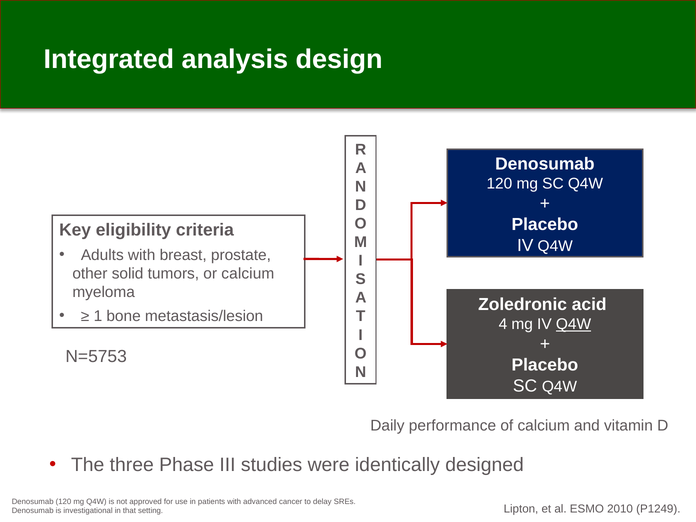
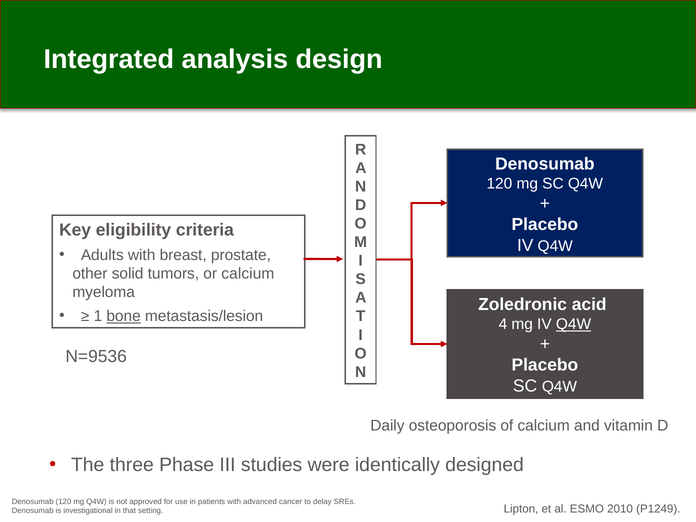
bone underline: none -> present
N=5753: N=5753 -> N=9536
performance: performance -> osteoporosis
